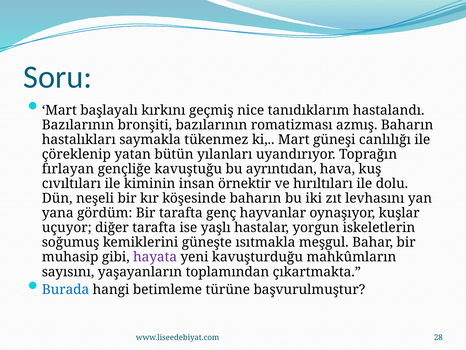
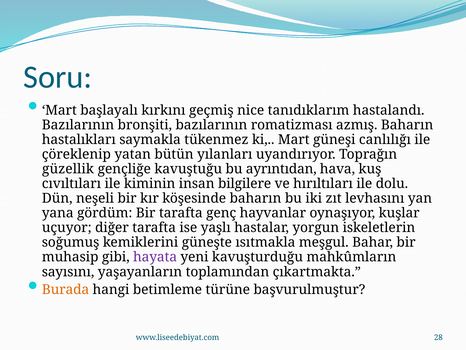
fırlayan: fırlayan -> güzellik
örnektir: örnektir -> bilgilere
Burada colour: blue -> orange
